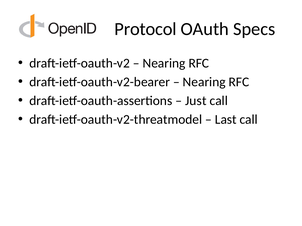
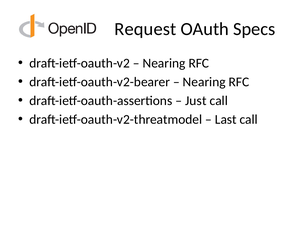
Protocol: Protocol -> Request
